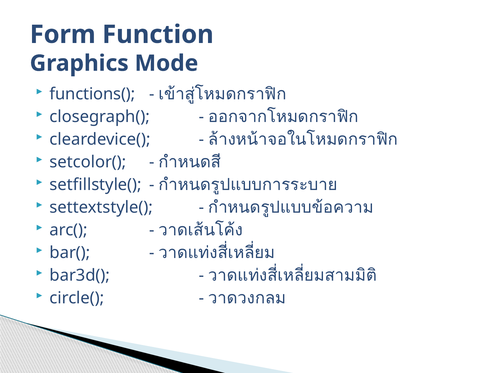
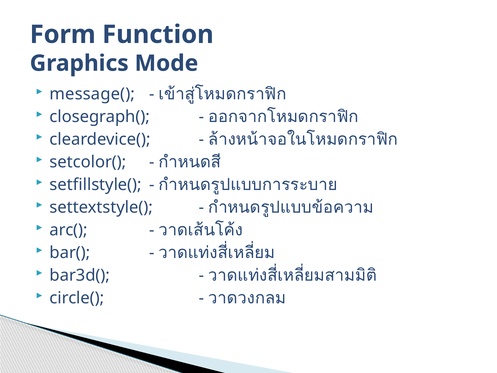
functions(: functions( -> message(
